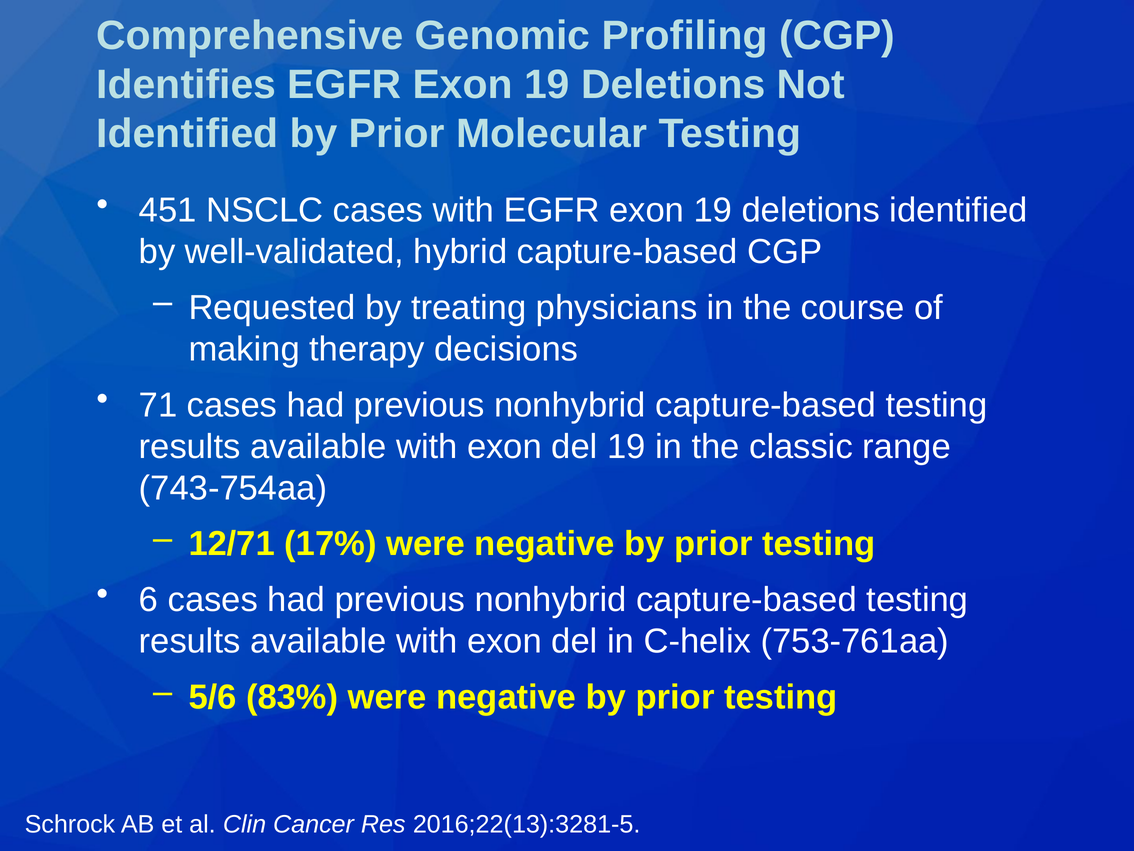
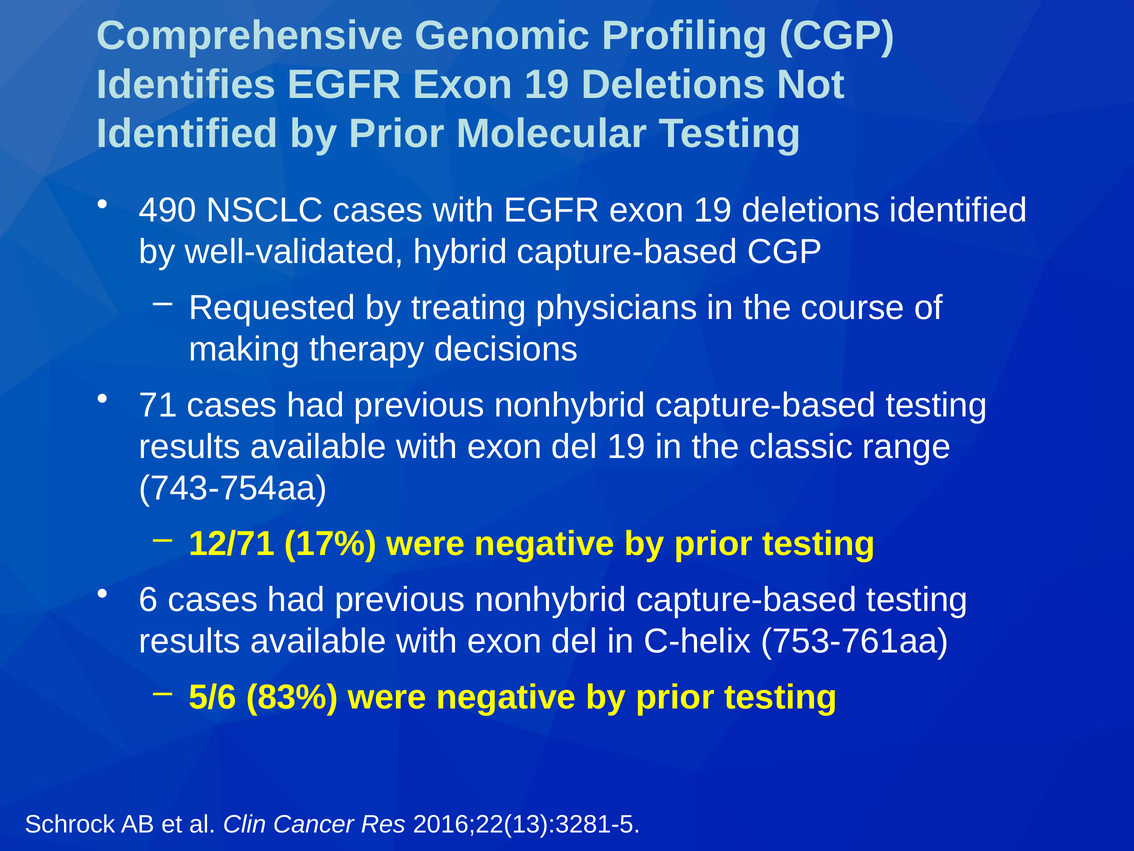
451: 451 -> 490
